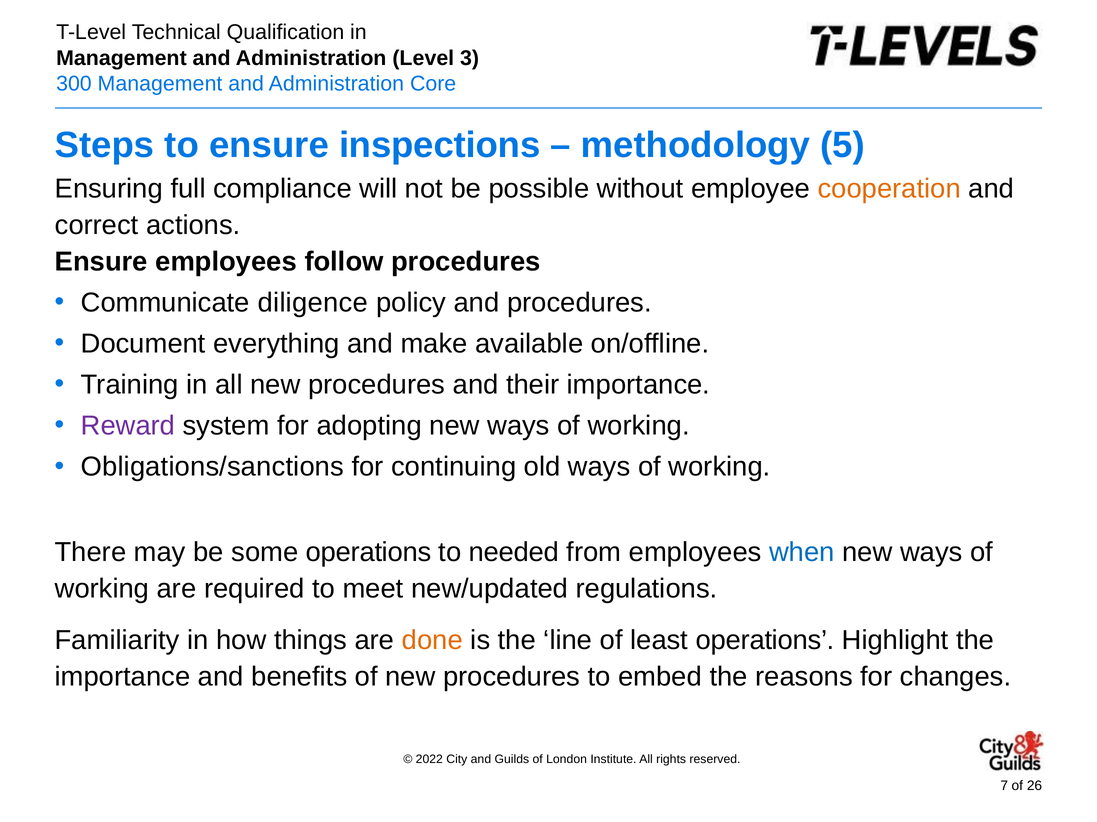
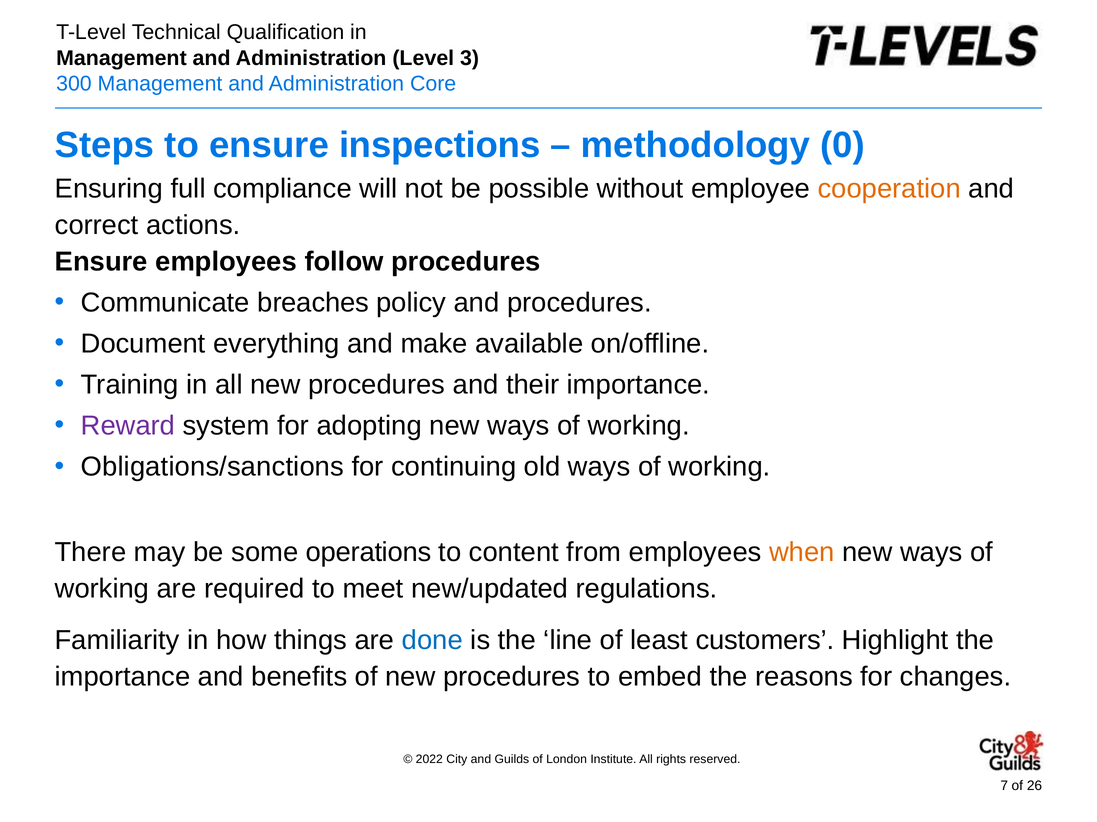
5: 5 -> 0
diligence: diligence -> breaches
needed: needed -> content
when colour: blue -> orange
done colour: orange -> blue
least operations: operations -> customers
